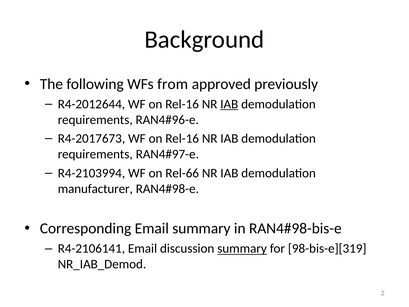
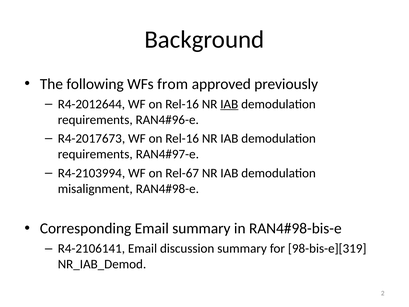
Rel-66: Rel-66 -> Rel-67
manufacturer: manufacturer -> misalignment
summary at (242, 248) underline: present -> none
